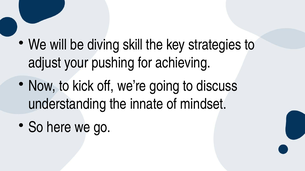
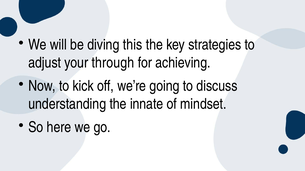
skill: skill -> this
pushing: pushing -> through
